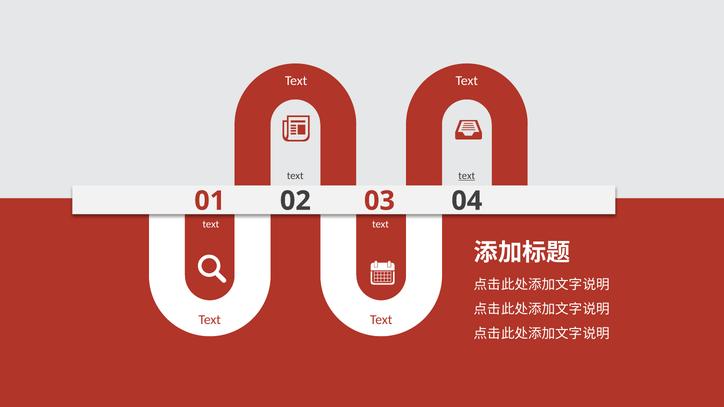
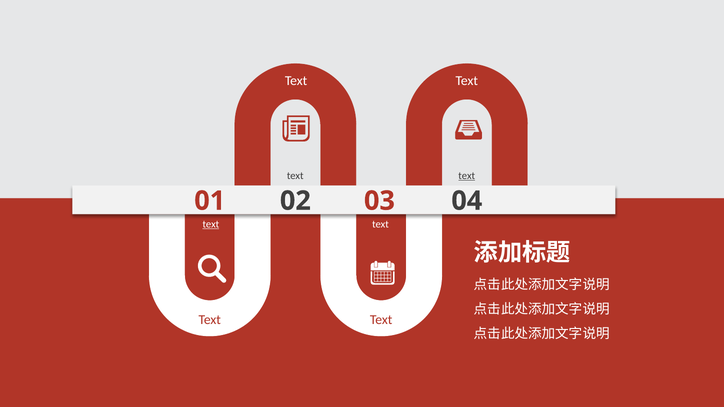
text at (211, 224) underline: none -> present
